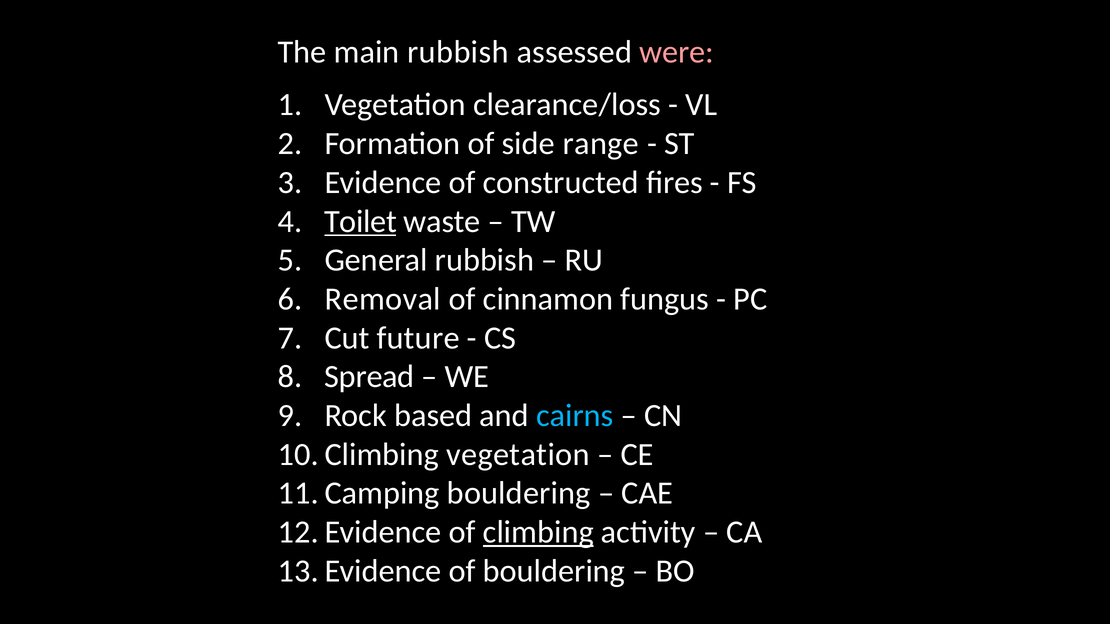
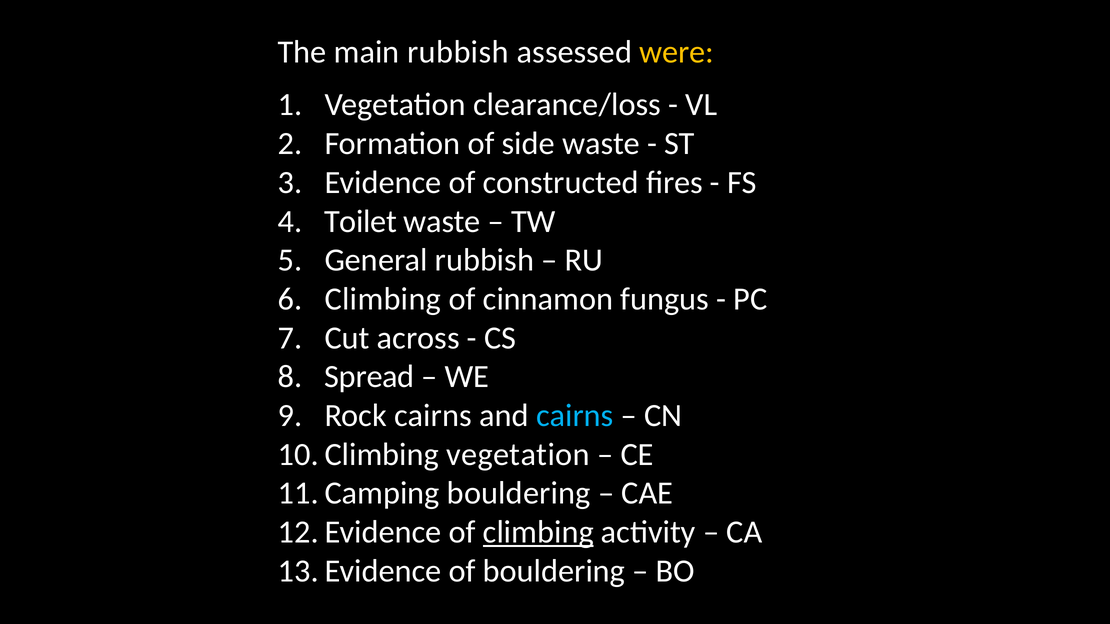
were colour: pink -> yellow
side range: range -> waste
Toilet underline: present -> none
Removal at (383, 299): Removal -> Climbing
future: future -> across
Rock based: based -> cairns
